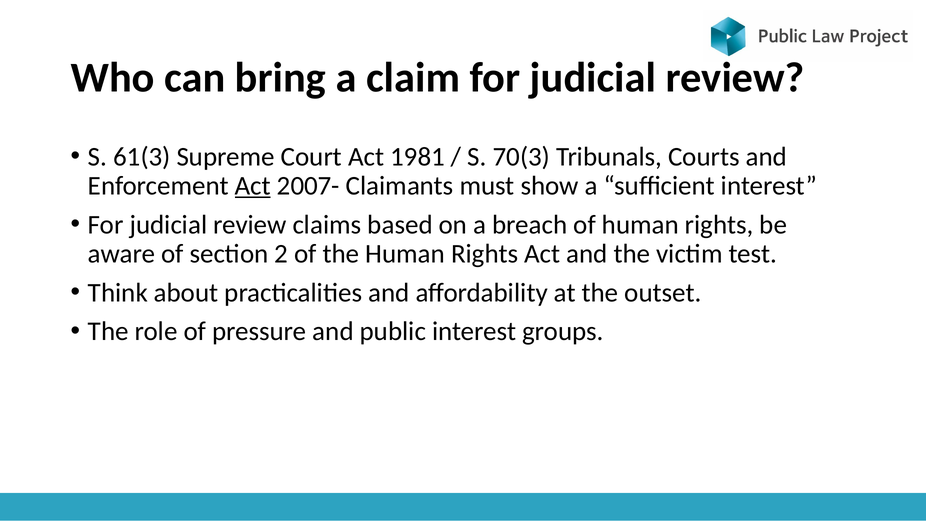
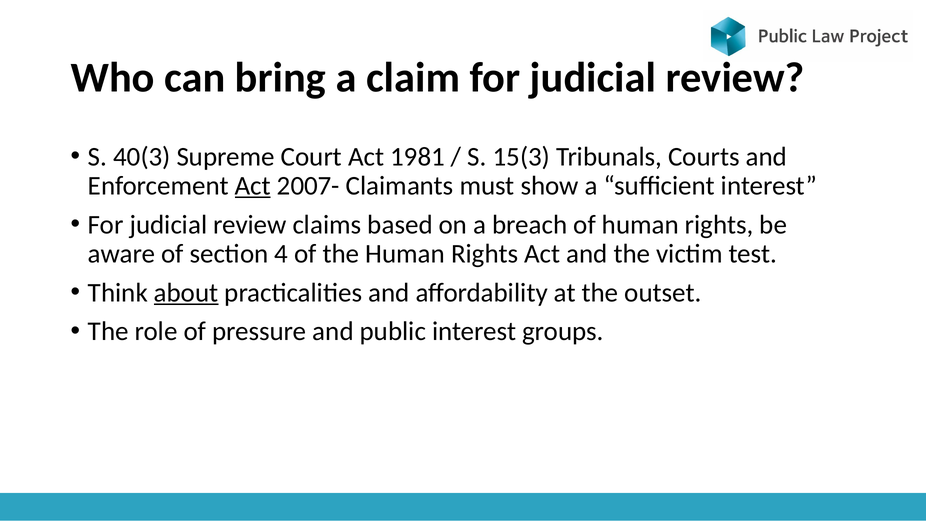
61(3: 61(3 -> 40(3
70(3: 70(3 -> 15(3
2: 2 -> 4
about underline: none -> present
